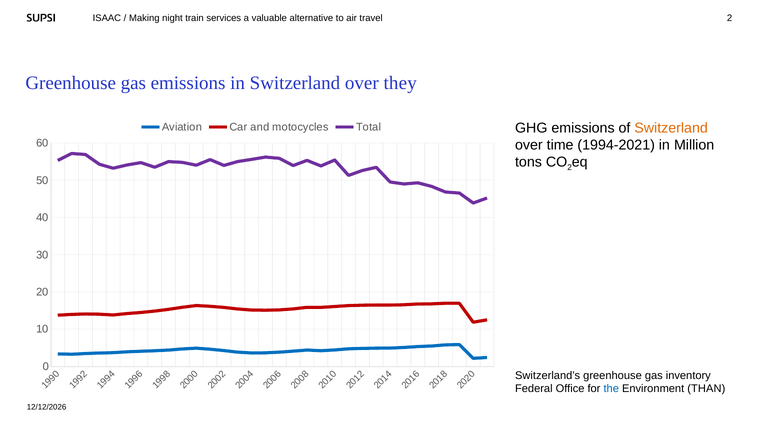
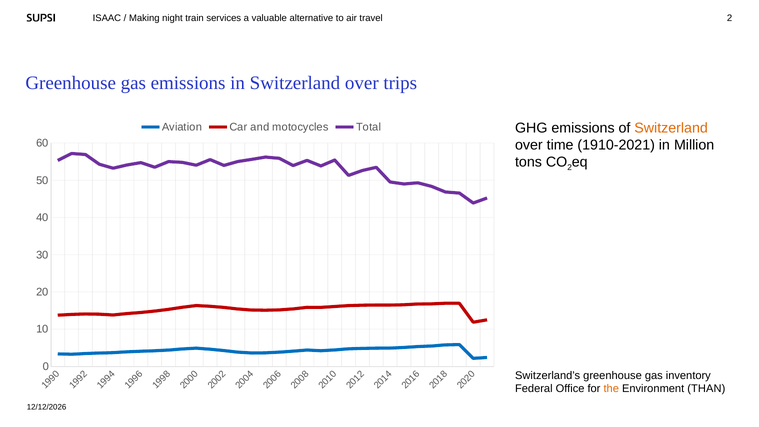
they: they -> trips
1994-2021: 1994-2021 -> 1910-2021
the colour: blue -> orange
